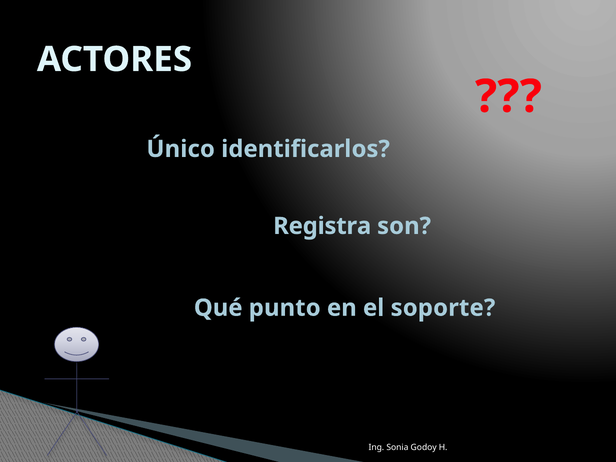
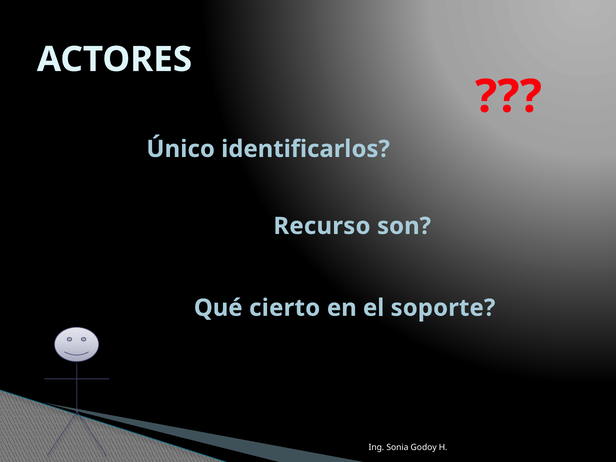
Registra: Registra -> Recurso
punto: punto -> cierto
